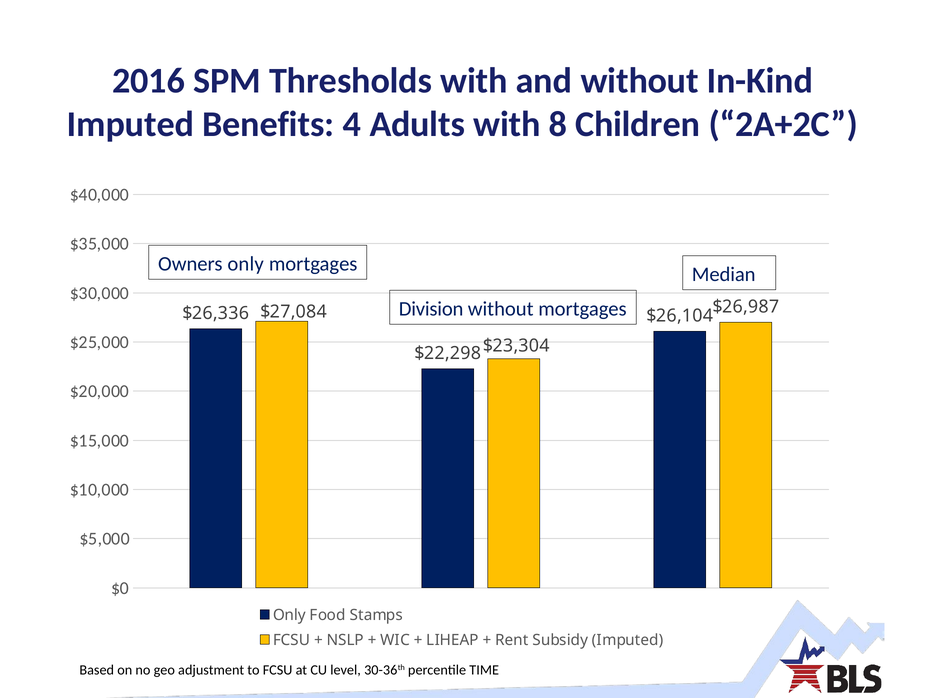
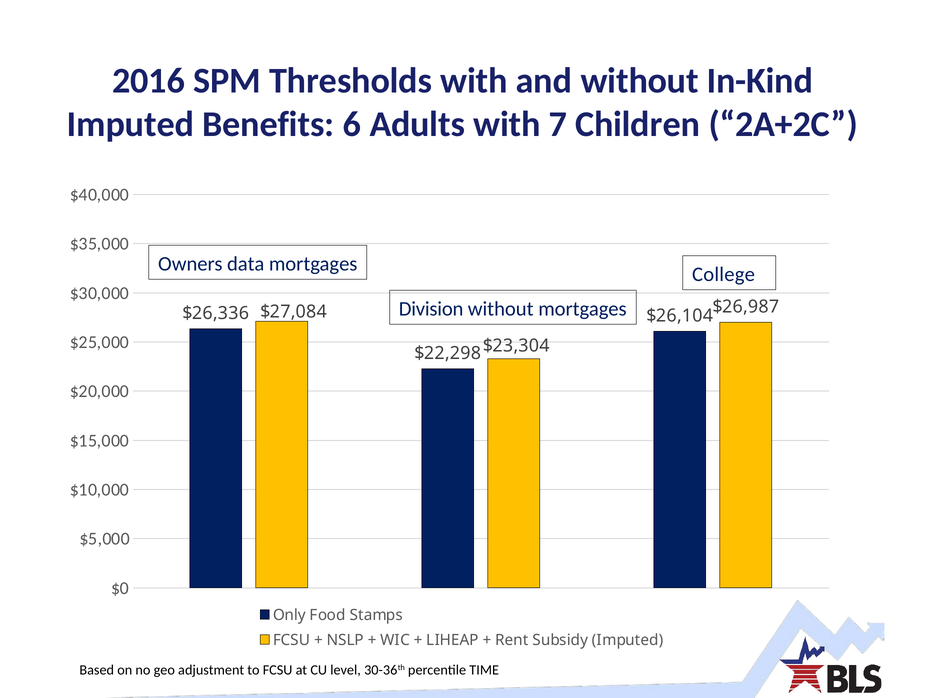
4: 4 -> 6
8: 8 -> 7
Owners only: only -> data
Median: Median -> College
